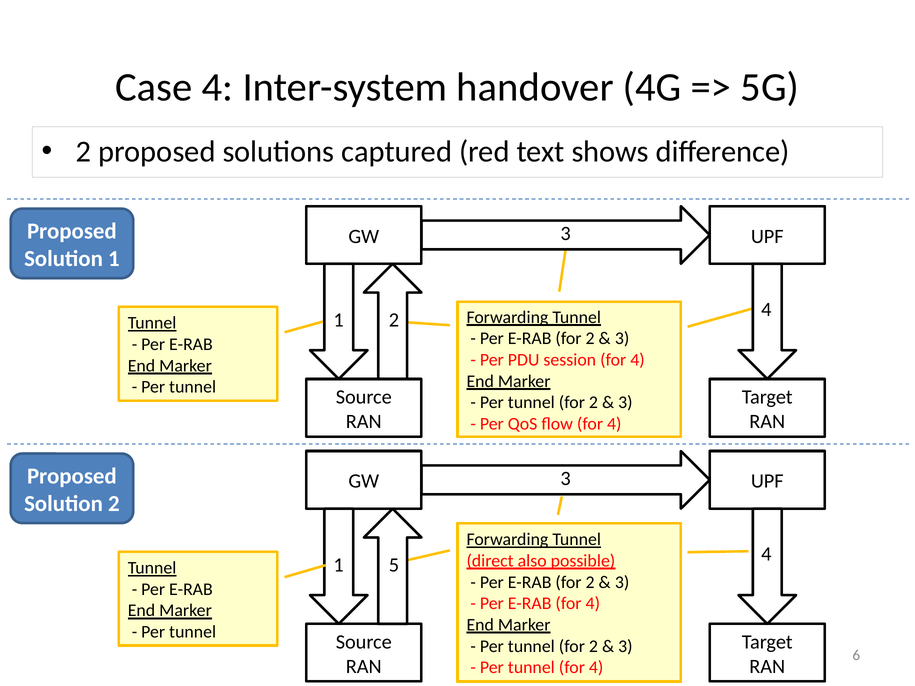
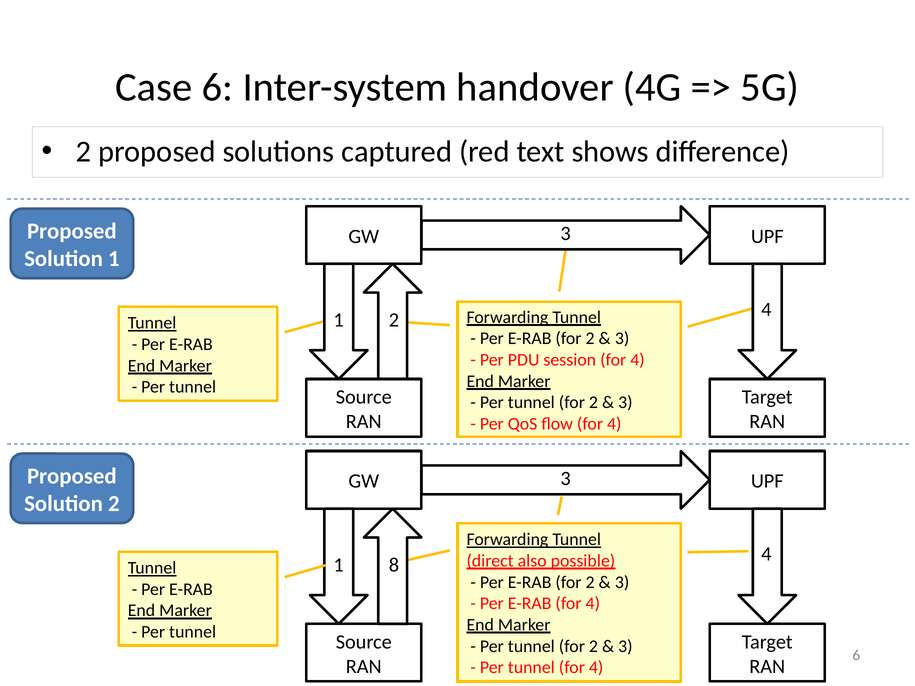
Case 4: 4 -> 6
5: 5 -> 8
